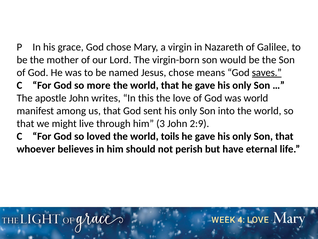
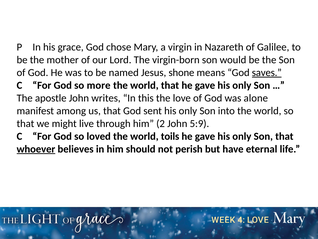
Jesus chose: chose -> shone
was world: world -> alone
3: 3 -> 2
2:9: 2:9 -> 5:9
whoever underline: none -> present
